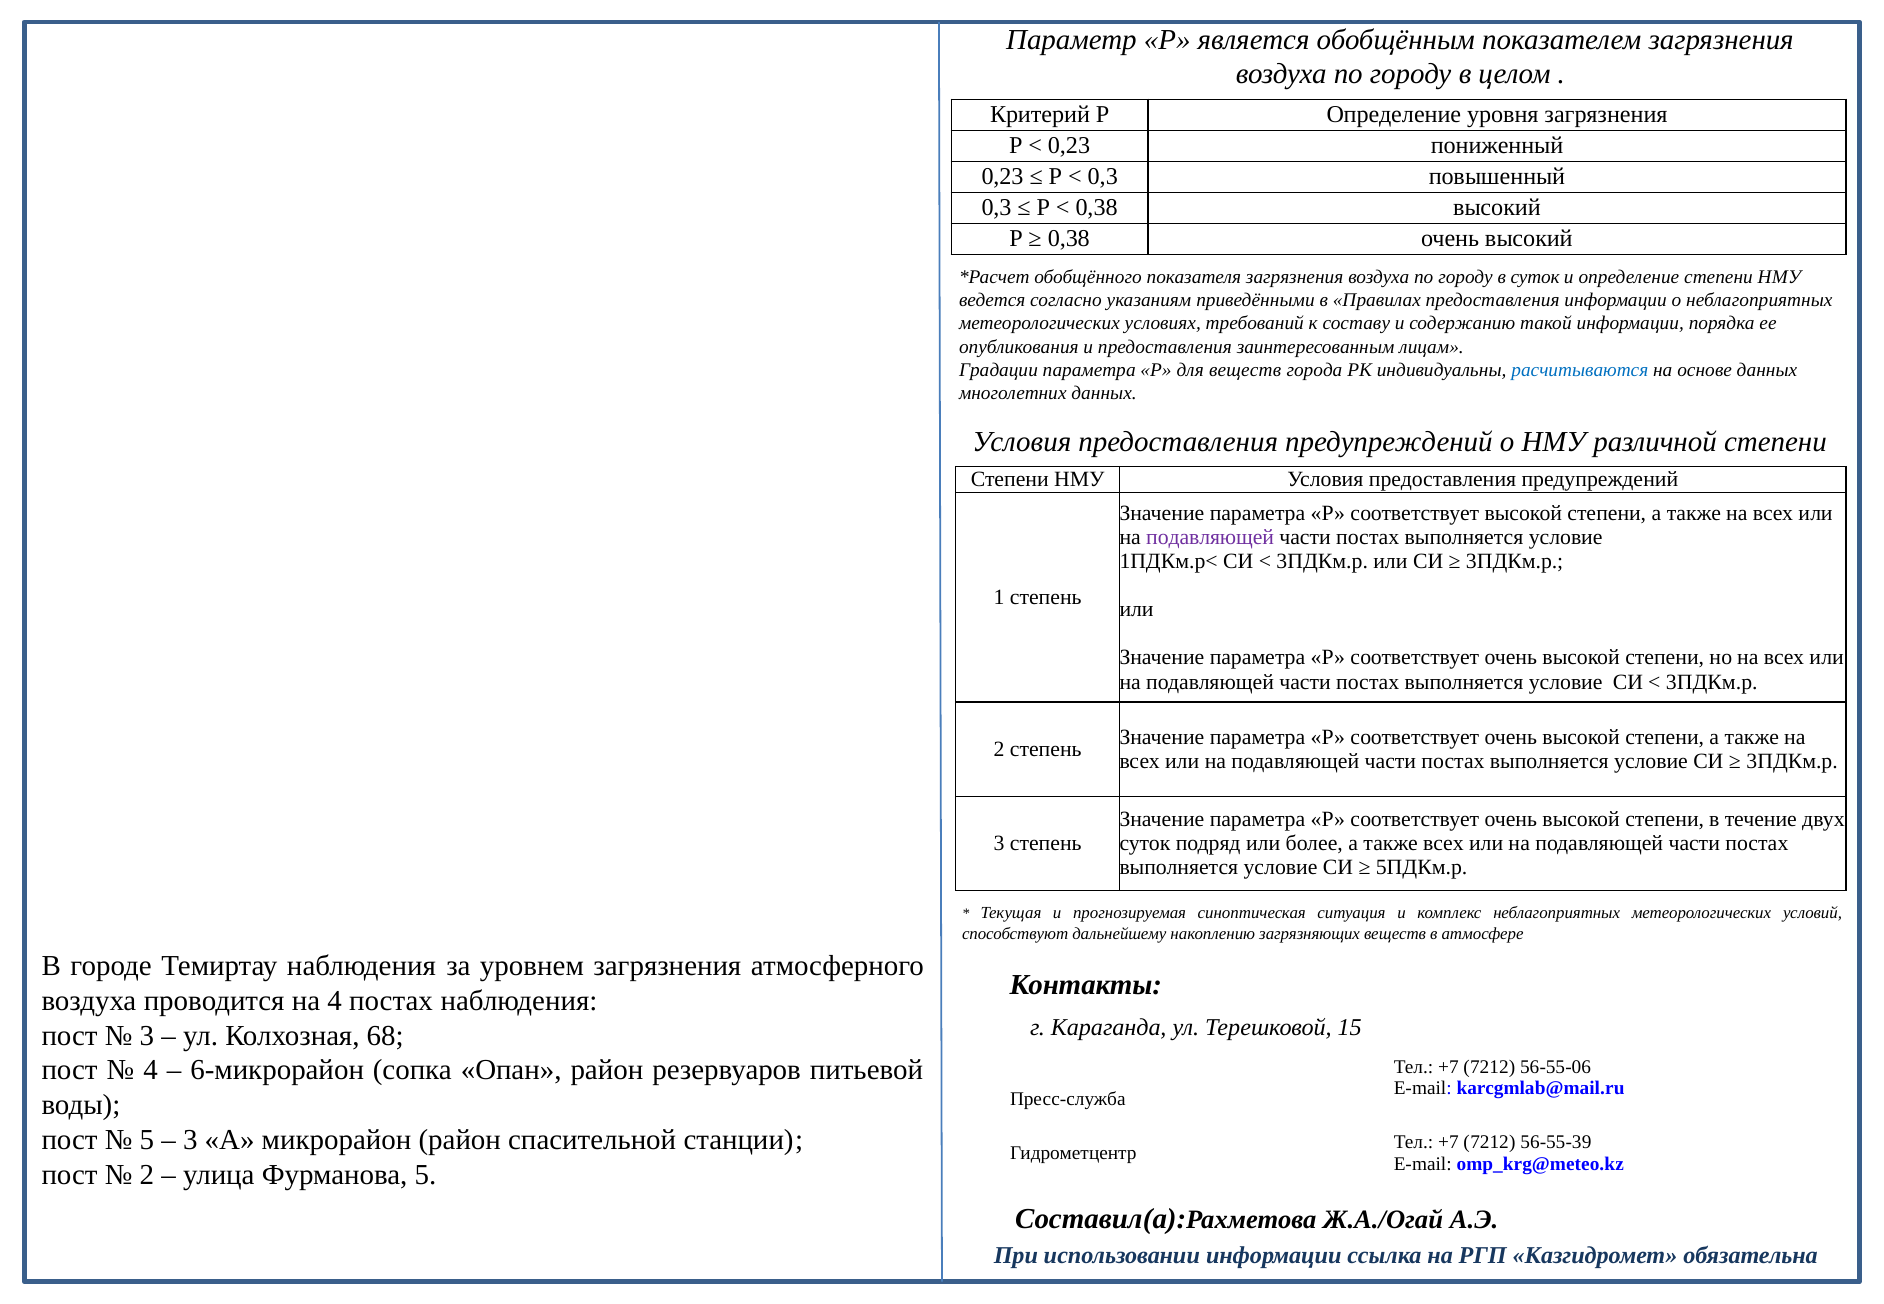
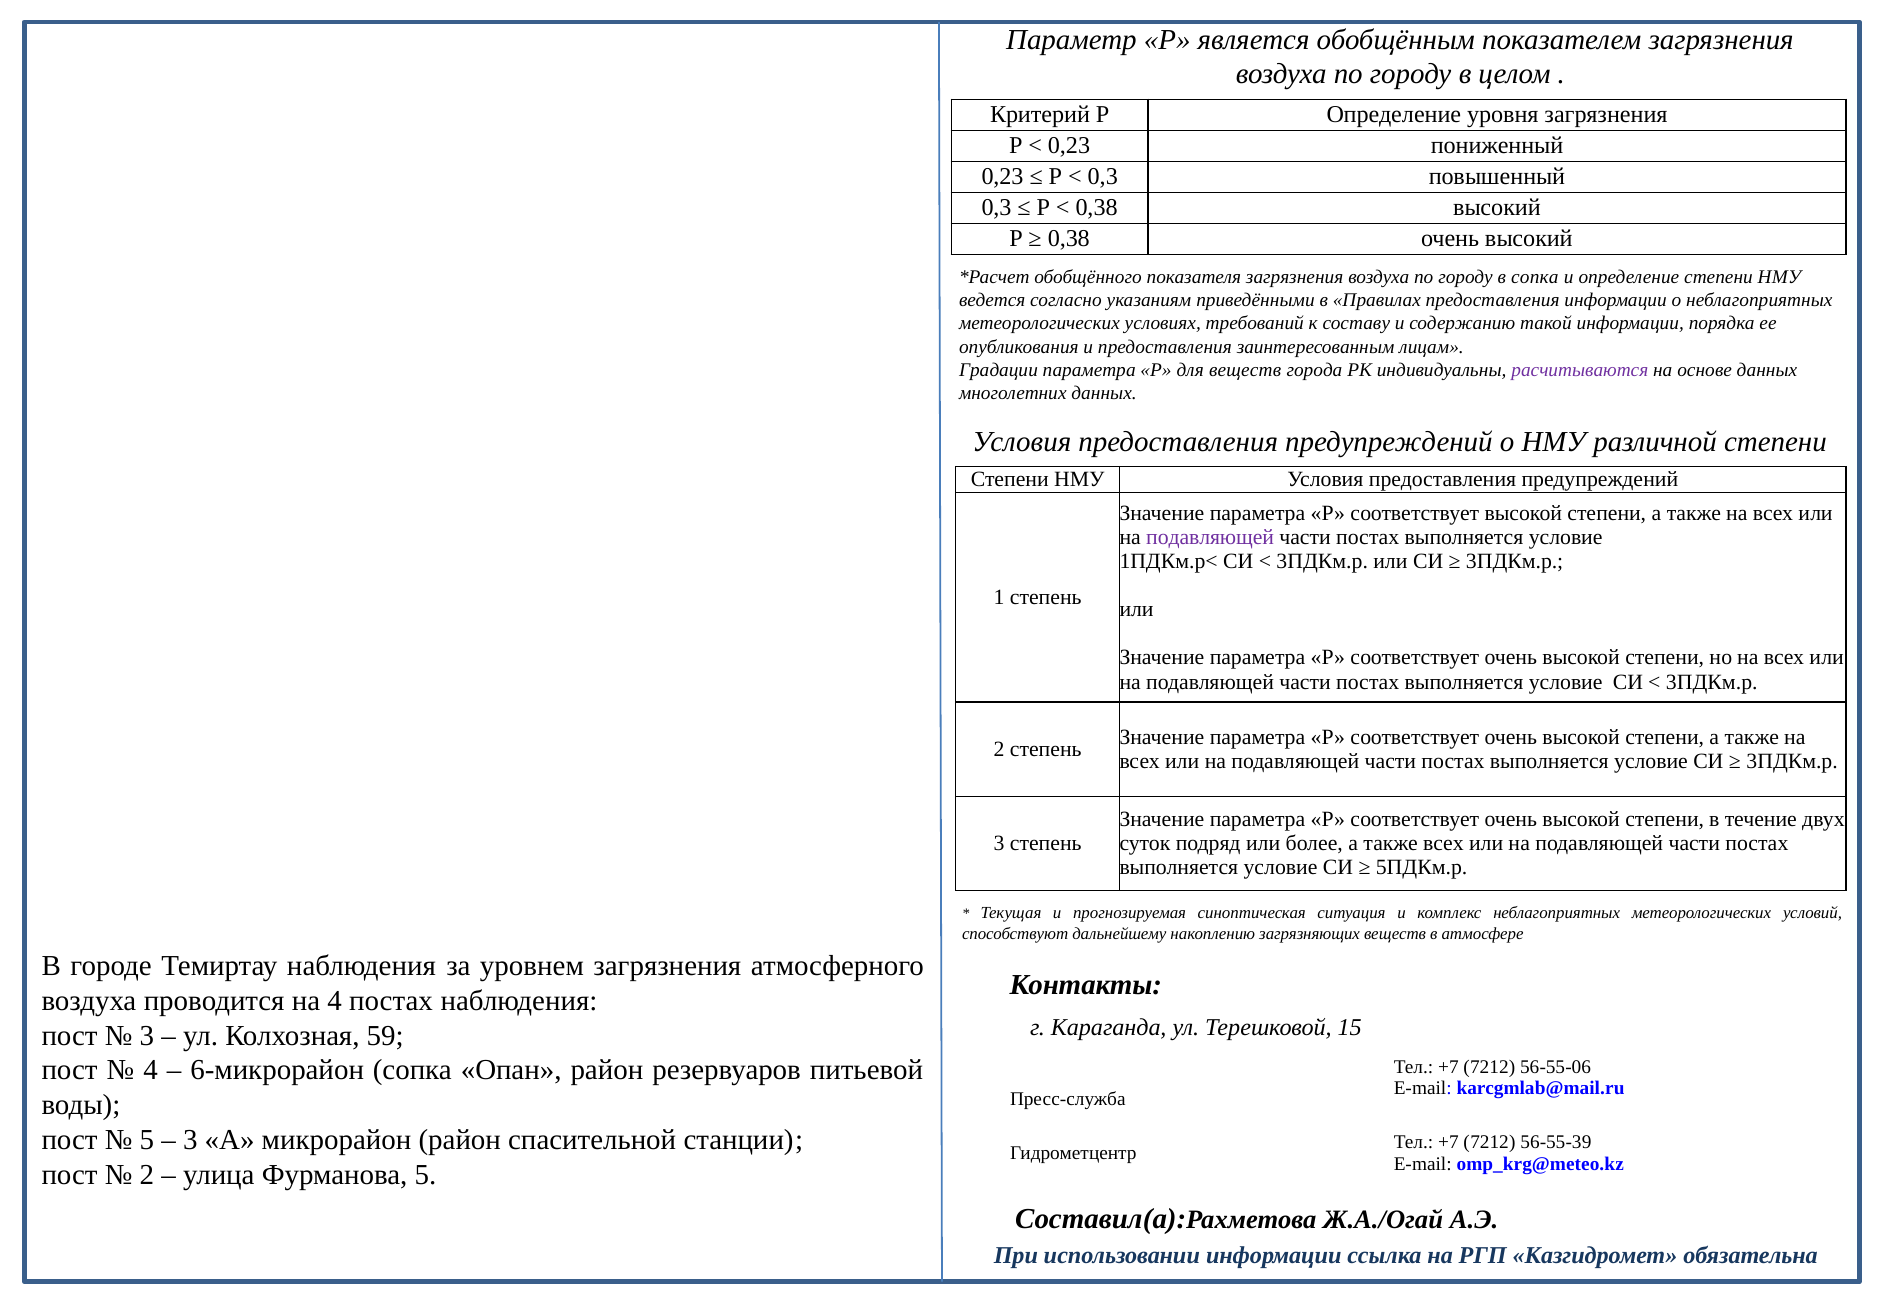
в суток: суток -> сопка
расчитываются colour: blue -> purple
68: 68 -> 59
